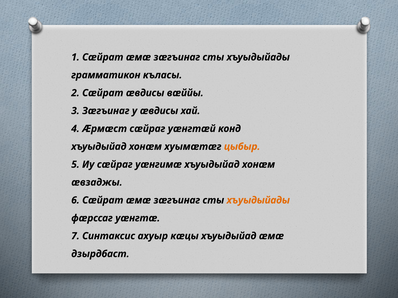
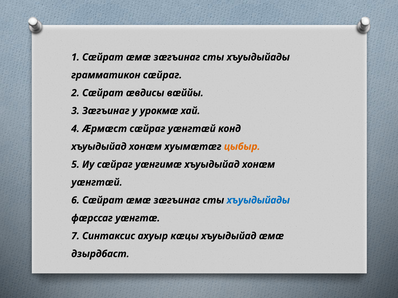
грамматикон къласы: къласы -> сæйраг
у æвдисы: æвдисы -> урокмæ
æвзаджы at (97, 183): æвзаджы -> уæнгтæй
хъуыдыйады at (258, 201) colour: orange -> blue
